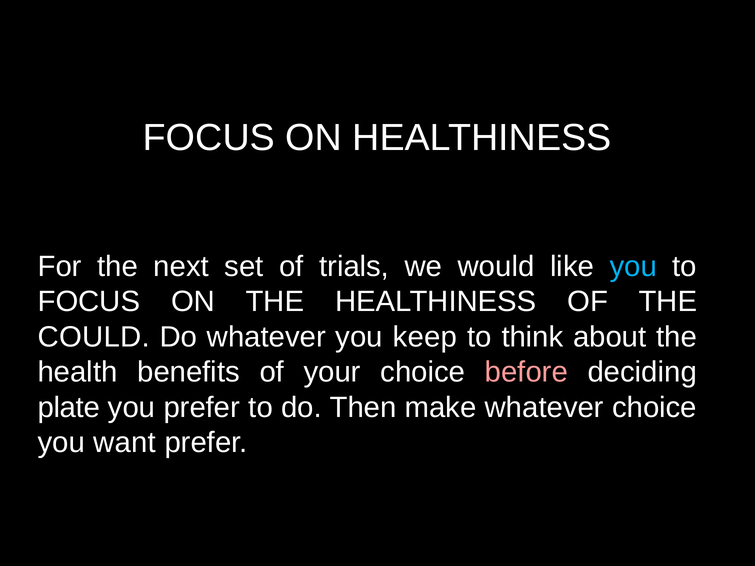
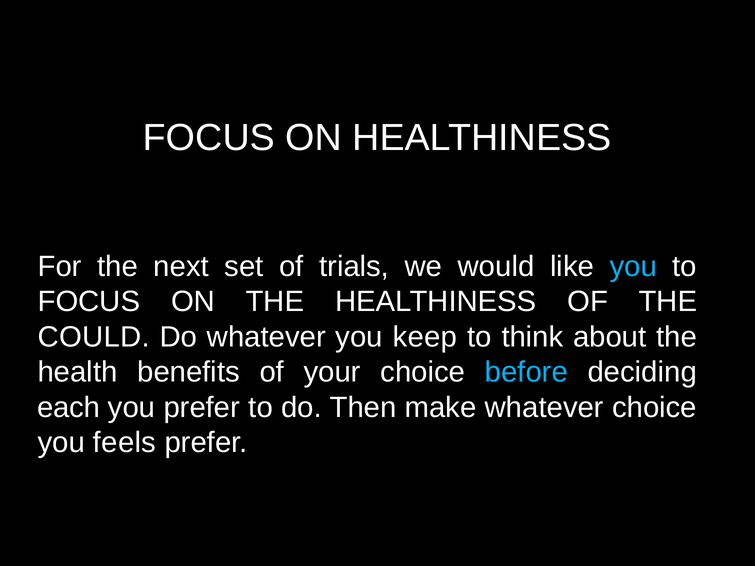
before colour: pink -> light blue
plate: plate -> each
want: want -> feels
